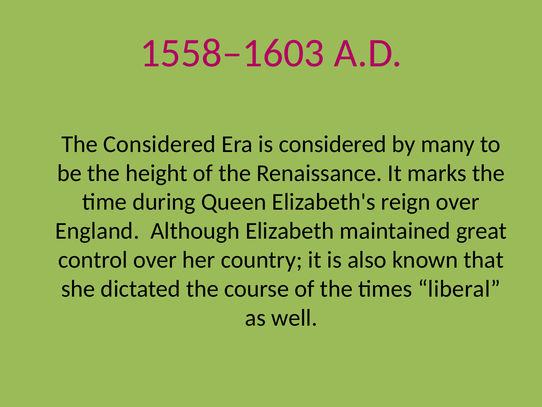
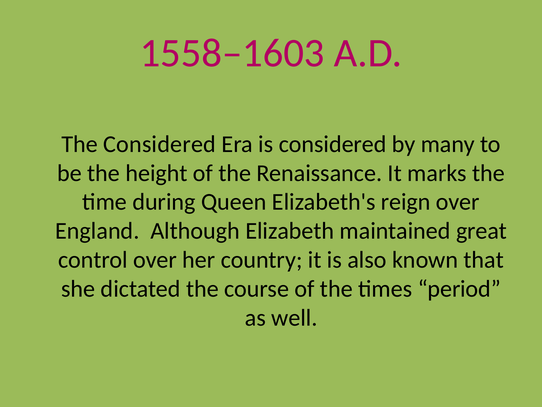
liberal: liberal -> period
